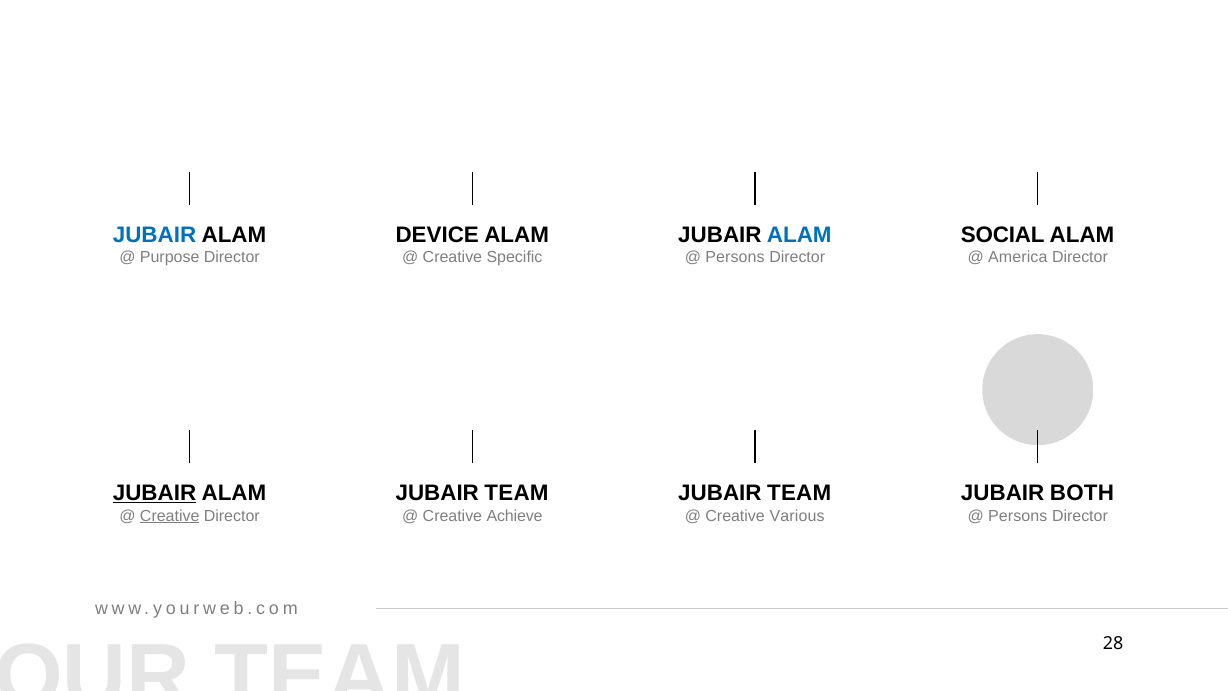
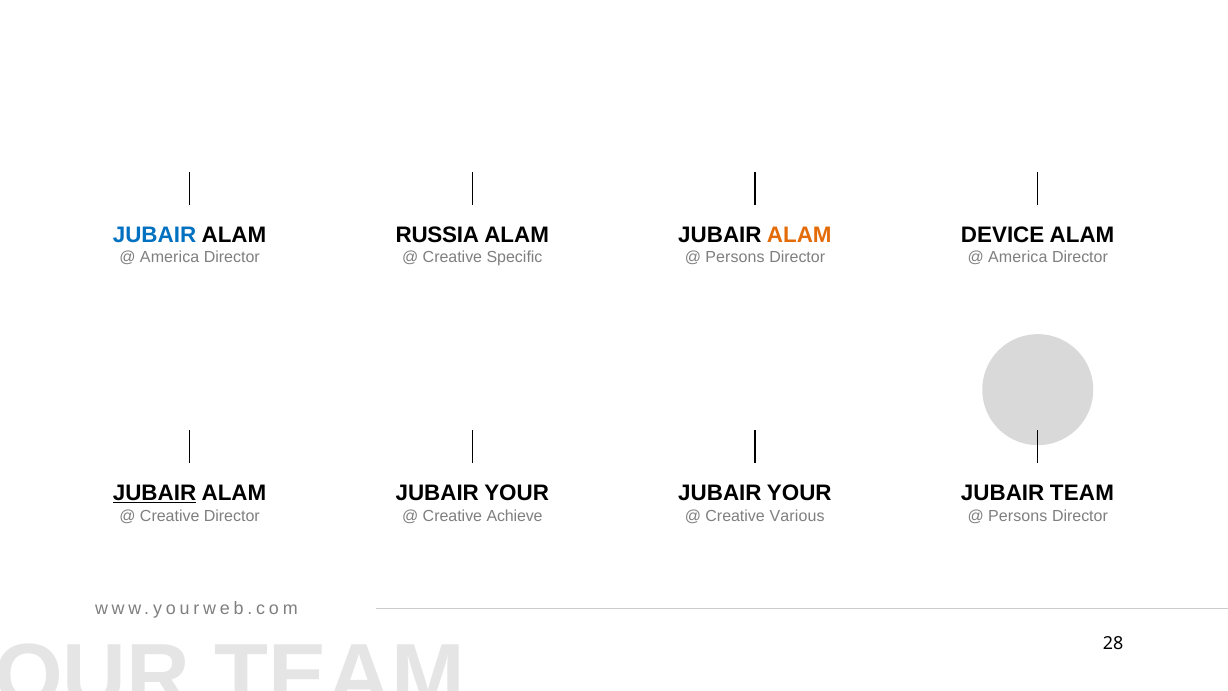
DEVICE: DEVICE -> RUSSIA
ALAM at (799, 235) colour: blue -> orange
SOCIAL: SOCIAL -> DEVICE
Purpose at (170, 258): Purpose -> America
TEAM at (517, 493): TEAM -> YOUR
TEAM at (799, 493): TEAM -> YOUR
JUBAIR BOTH: BOTH -> TEAM
Creative at (170, 516) underline: present -> none
